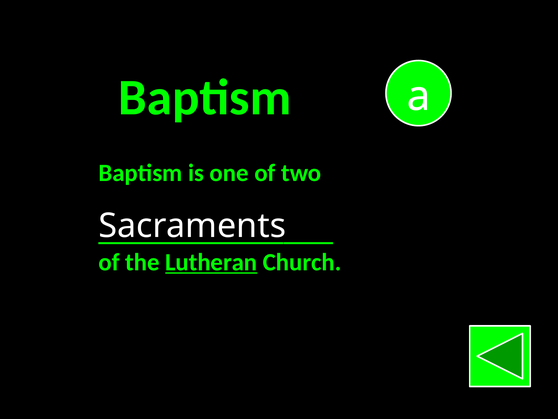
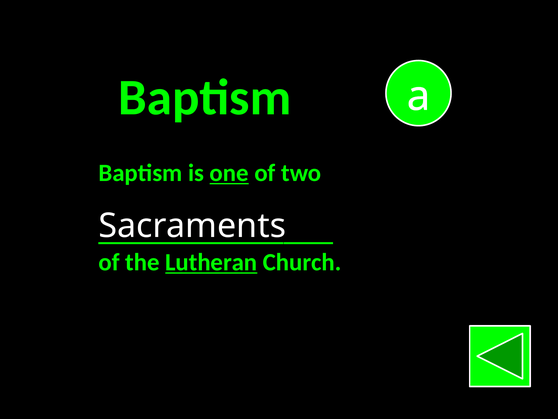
one underline: none -> present
